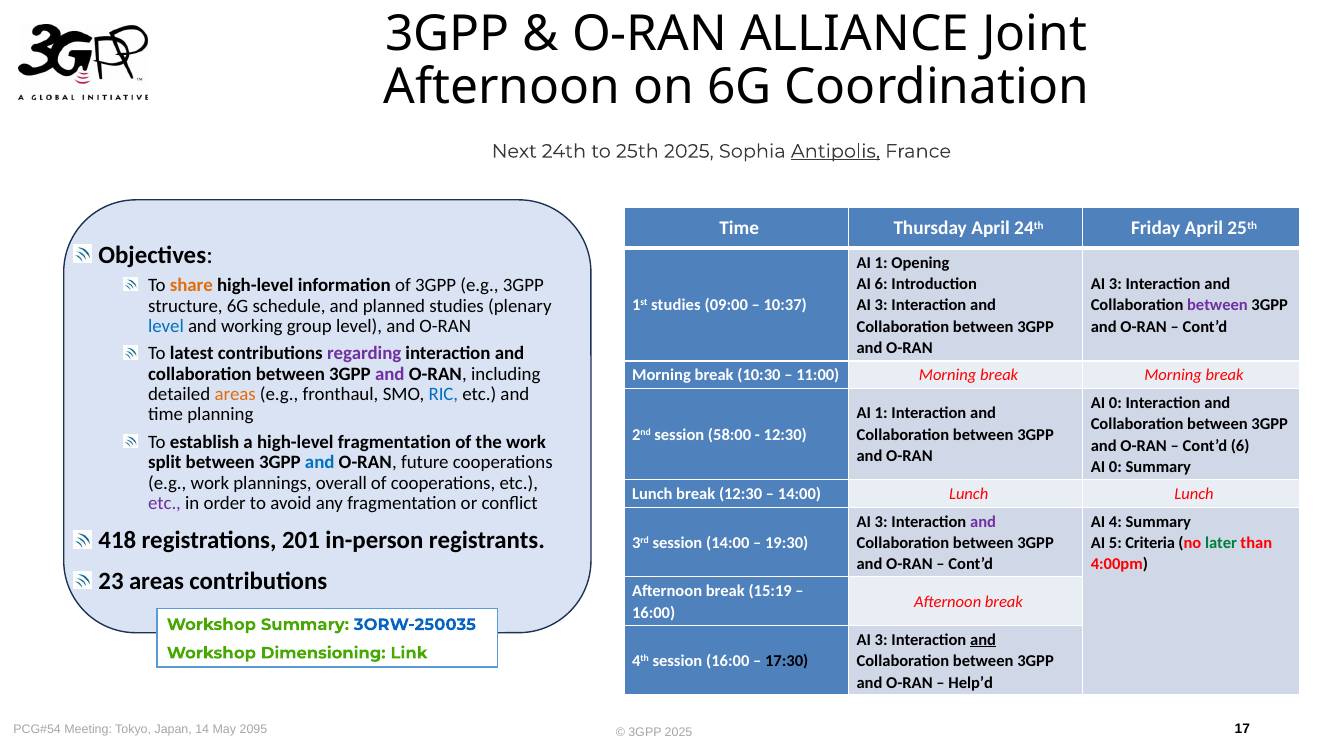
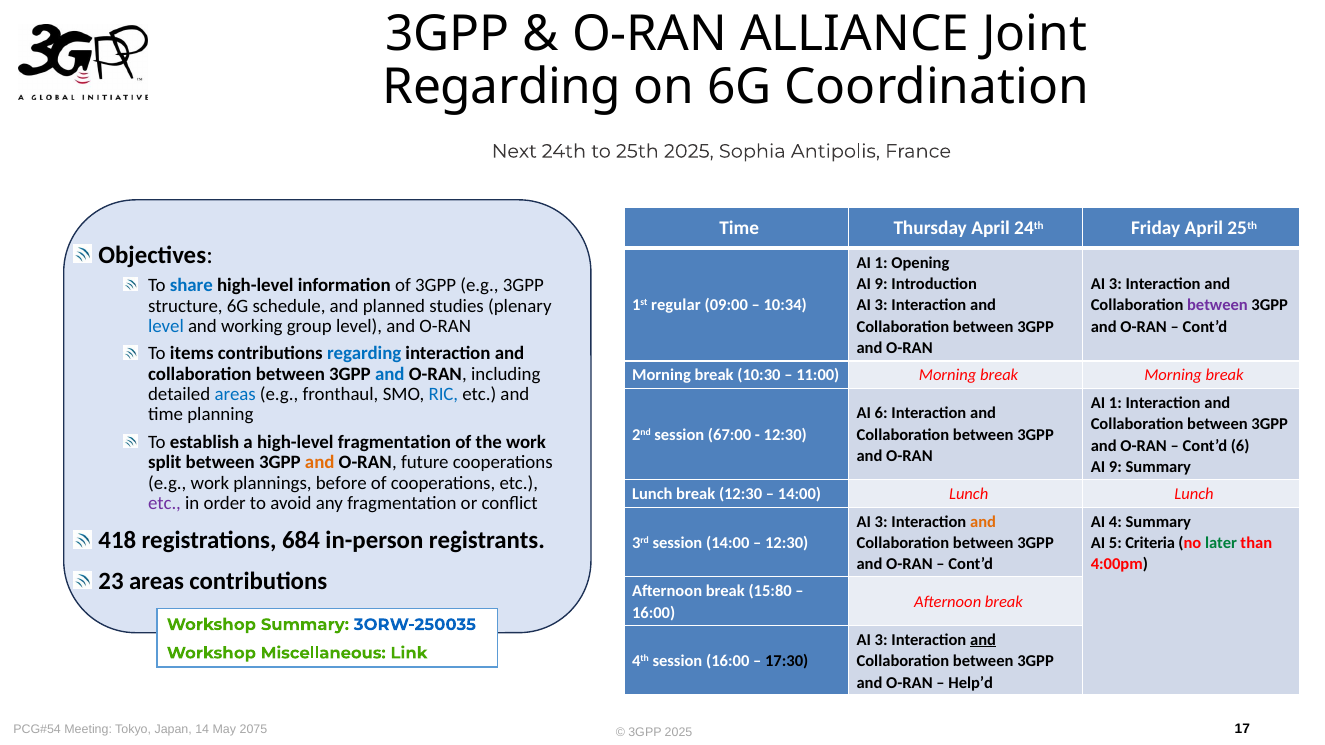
Afternoon at (502, 88): Afternoon -> Regarding
Antipolis underline: present -> none
6 at (881, 284): 6 -> 9
share colour: orange -> blue
1st studies: studies -> regular
10:37: 10:37 -> 10:34
latest: latest -> items
regarding at (364, 354) colour: purple -> blue
and at (390, 374) colour: purple -> blue
areas at (235, 395) colour: orange -> blue
0 at (1115, 403): 0 -> 1
1 at (881, 414): 1 -> 6
58:00: 58:00 -> 67:00
and at (320, 463) colour: blue -> orange
0 at (1115, 467): 0 -> 9
overall: overall -> before
and at (983, 522) colour: purple -> orange
201: 201 -> 684
19:30 at (787, 543): 19:30 -> 12:30
15:19: 15:19 -> 15:80
Dimensioning: Dimensioning -> Miscellaneous
2095: 2095 -> 2075
